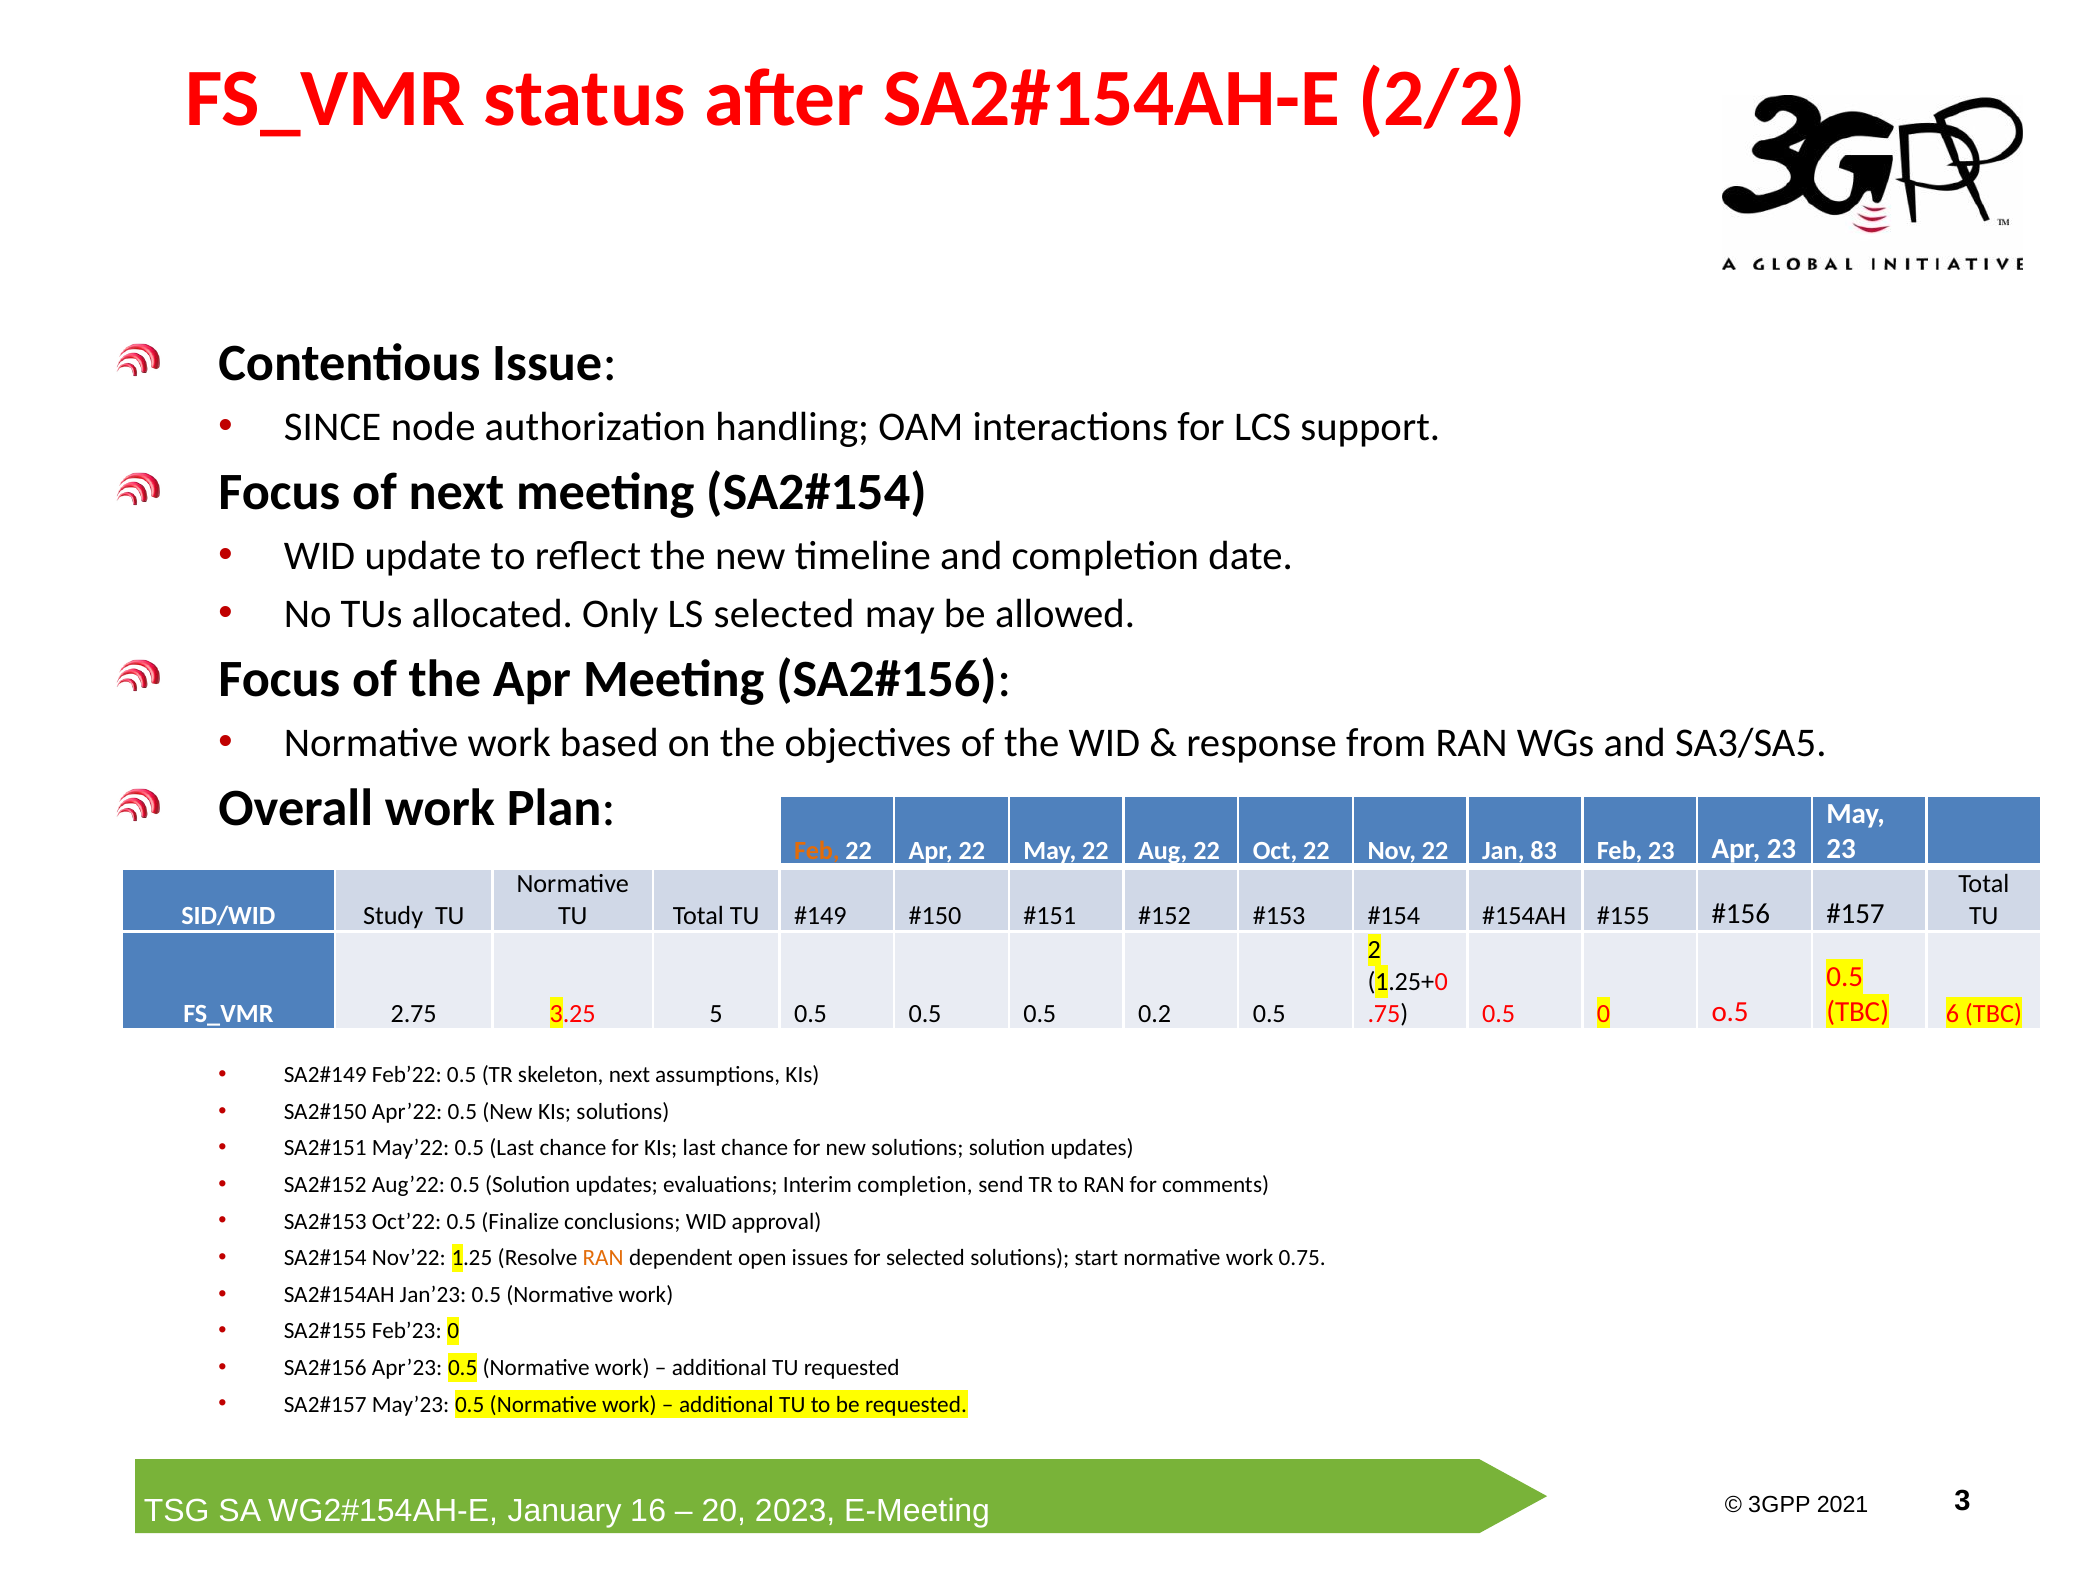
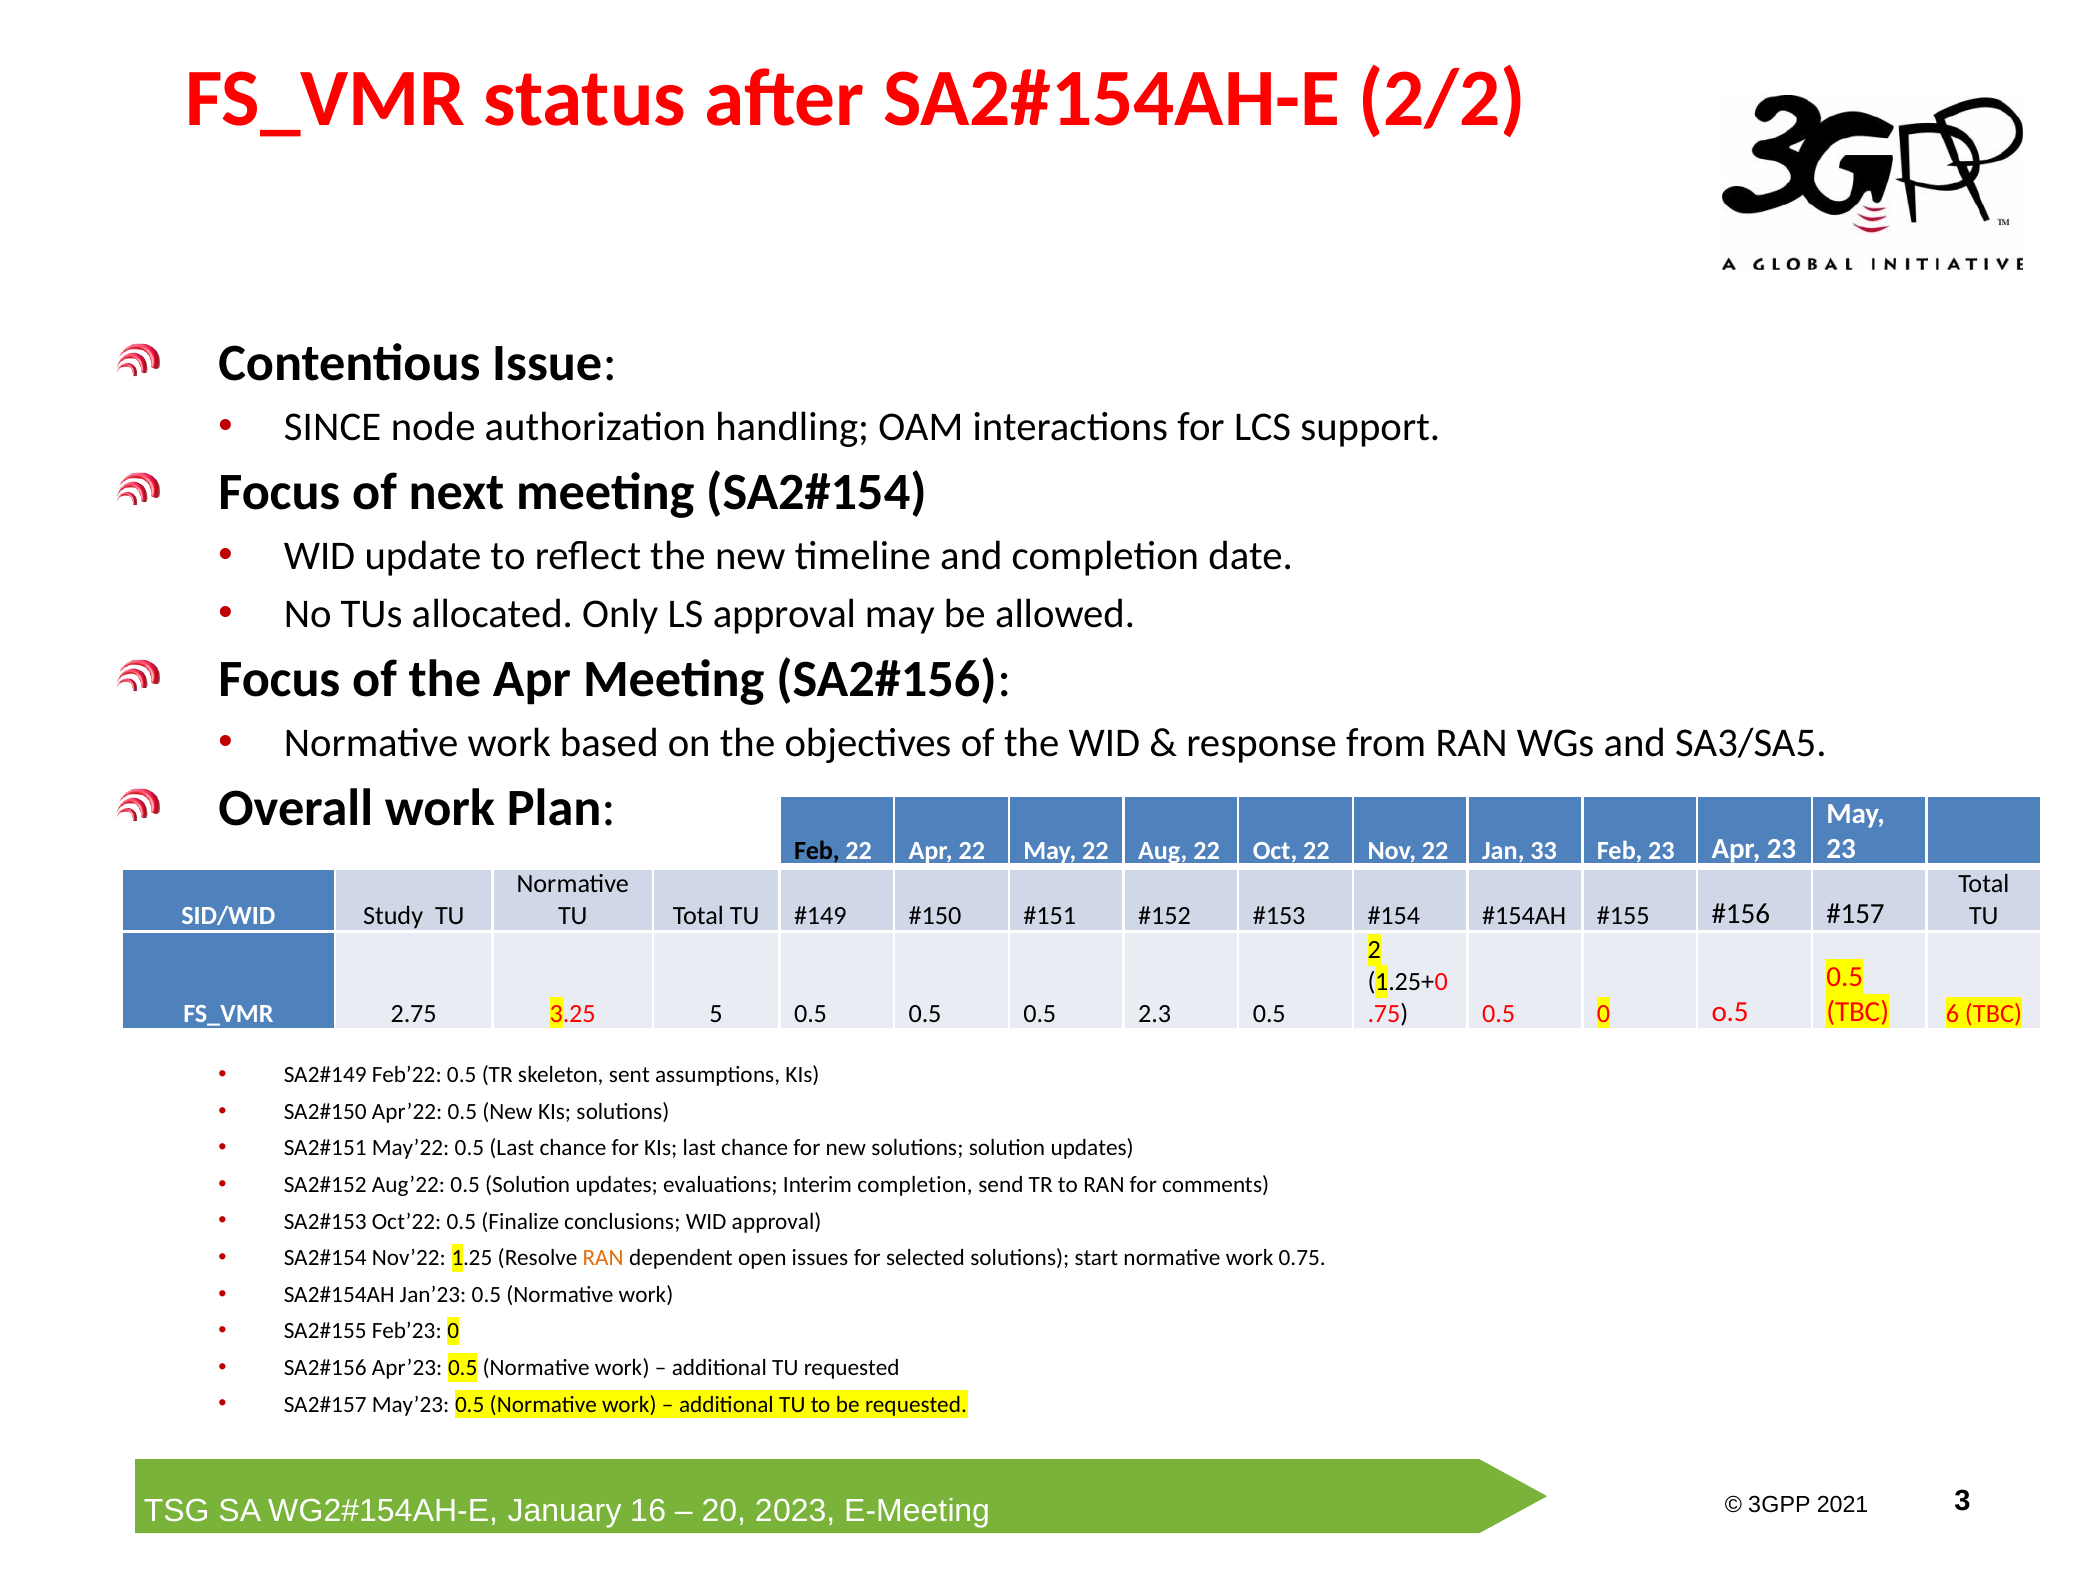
LS selected: selected -> approval
Feb at (817, 851) colour: orange -> black
83: 83 -> 33
0.2: 0.2 -> 2.3
skeleton next: next -> sent
